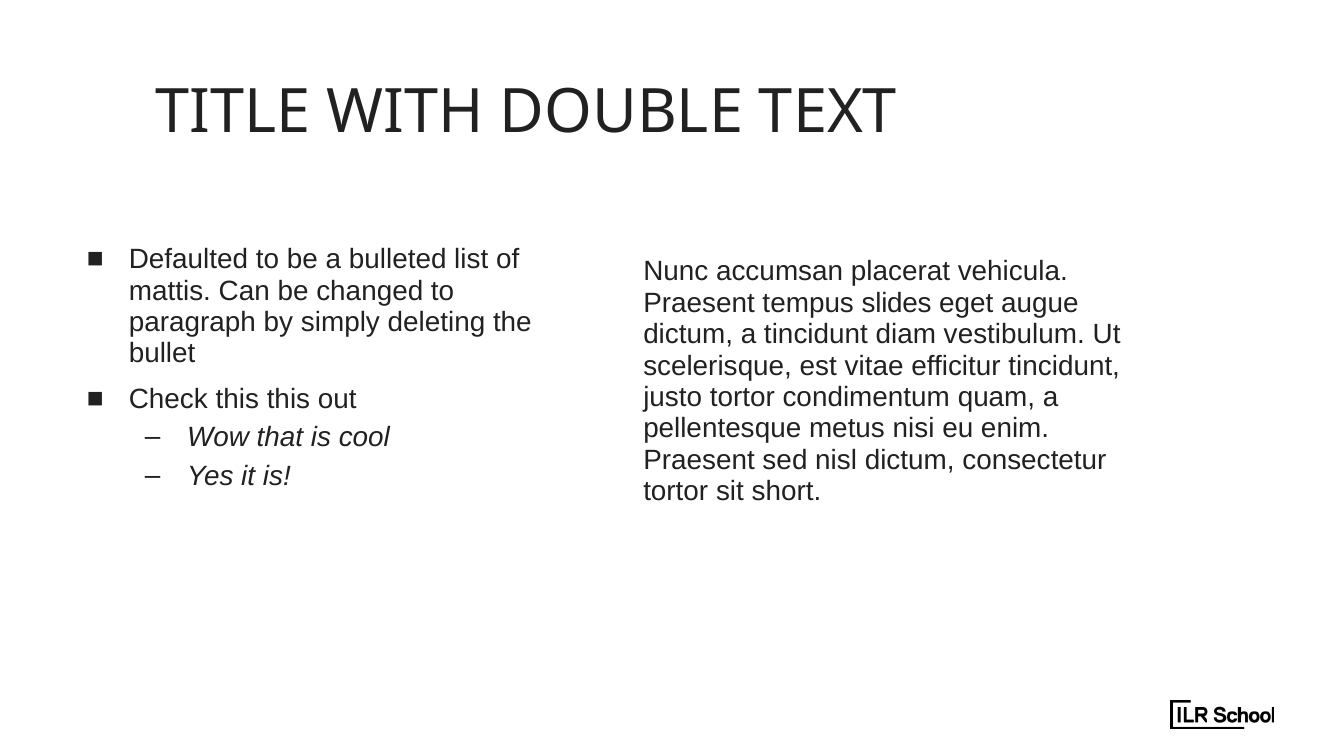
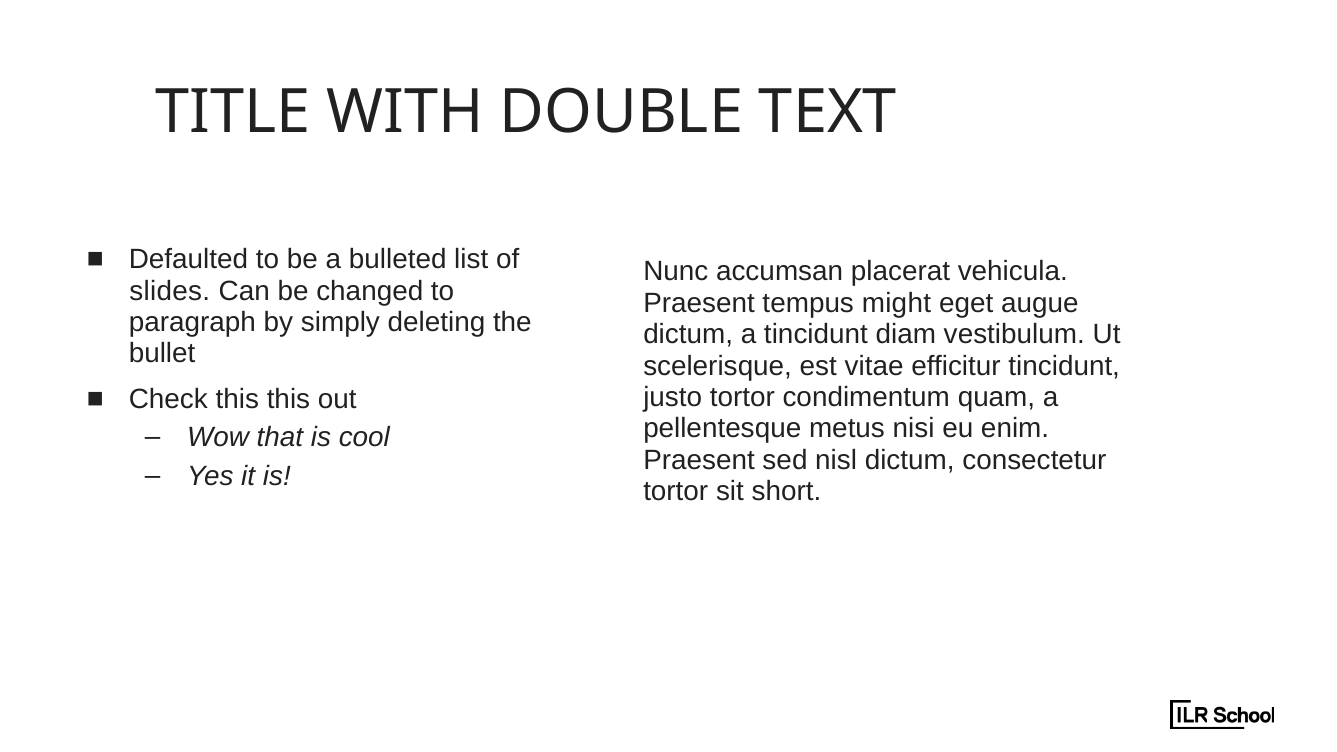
mattis: mattis -> slides
slides: slides -> might
